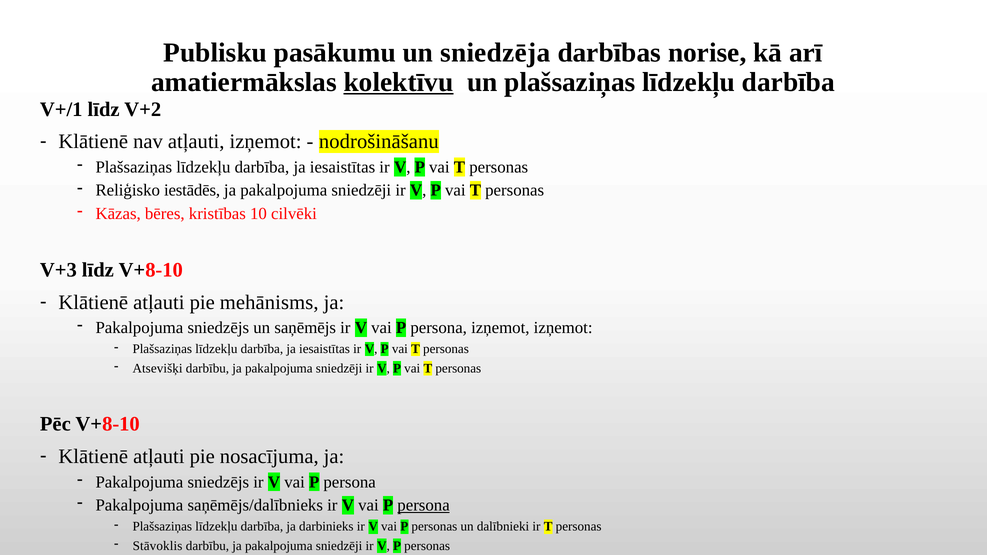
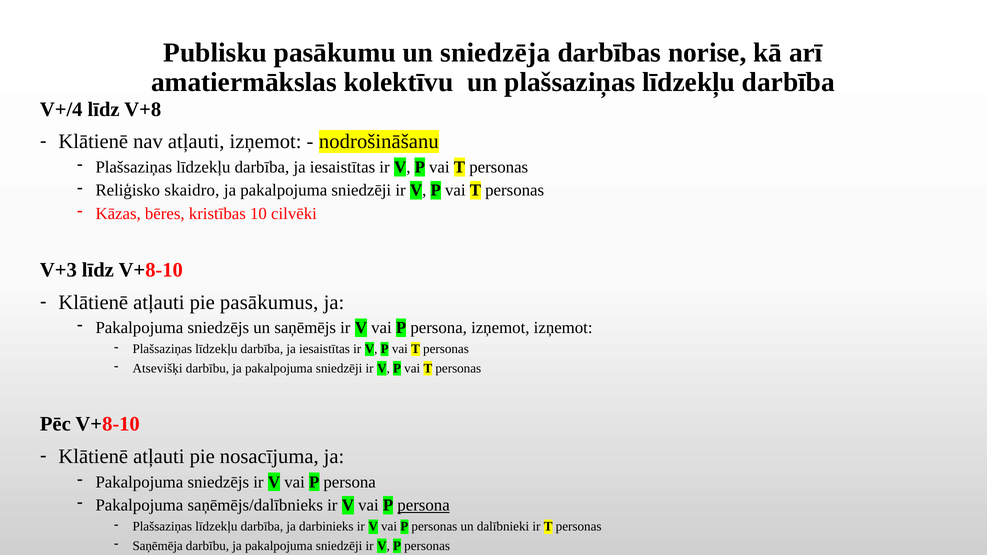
kolektīvu underline: present -> none
V+/1: V+/1 -> V+/4
V+2: V+2 -> V+8
iestādēs: iestādēs -> skaidro
mehānisms: mehānisms -> pasākumus
Stāvoklis: Stāvoklis -> Saņēmēja
